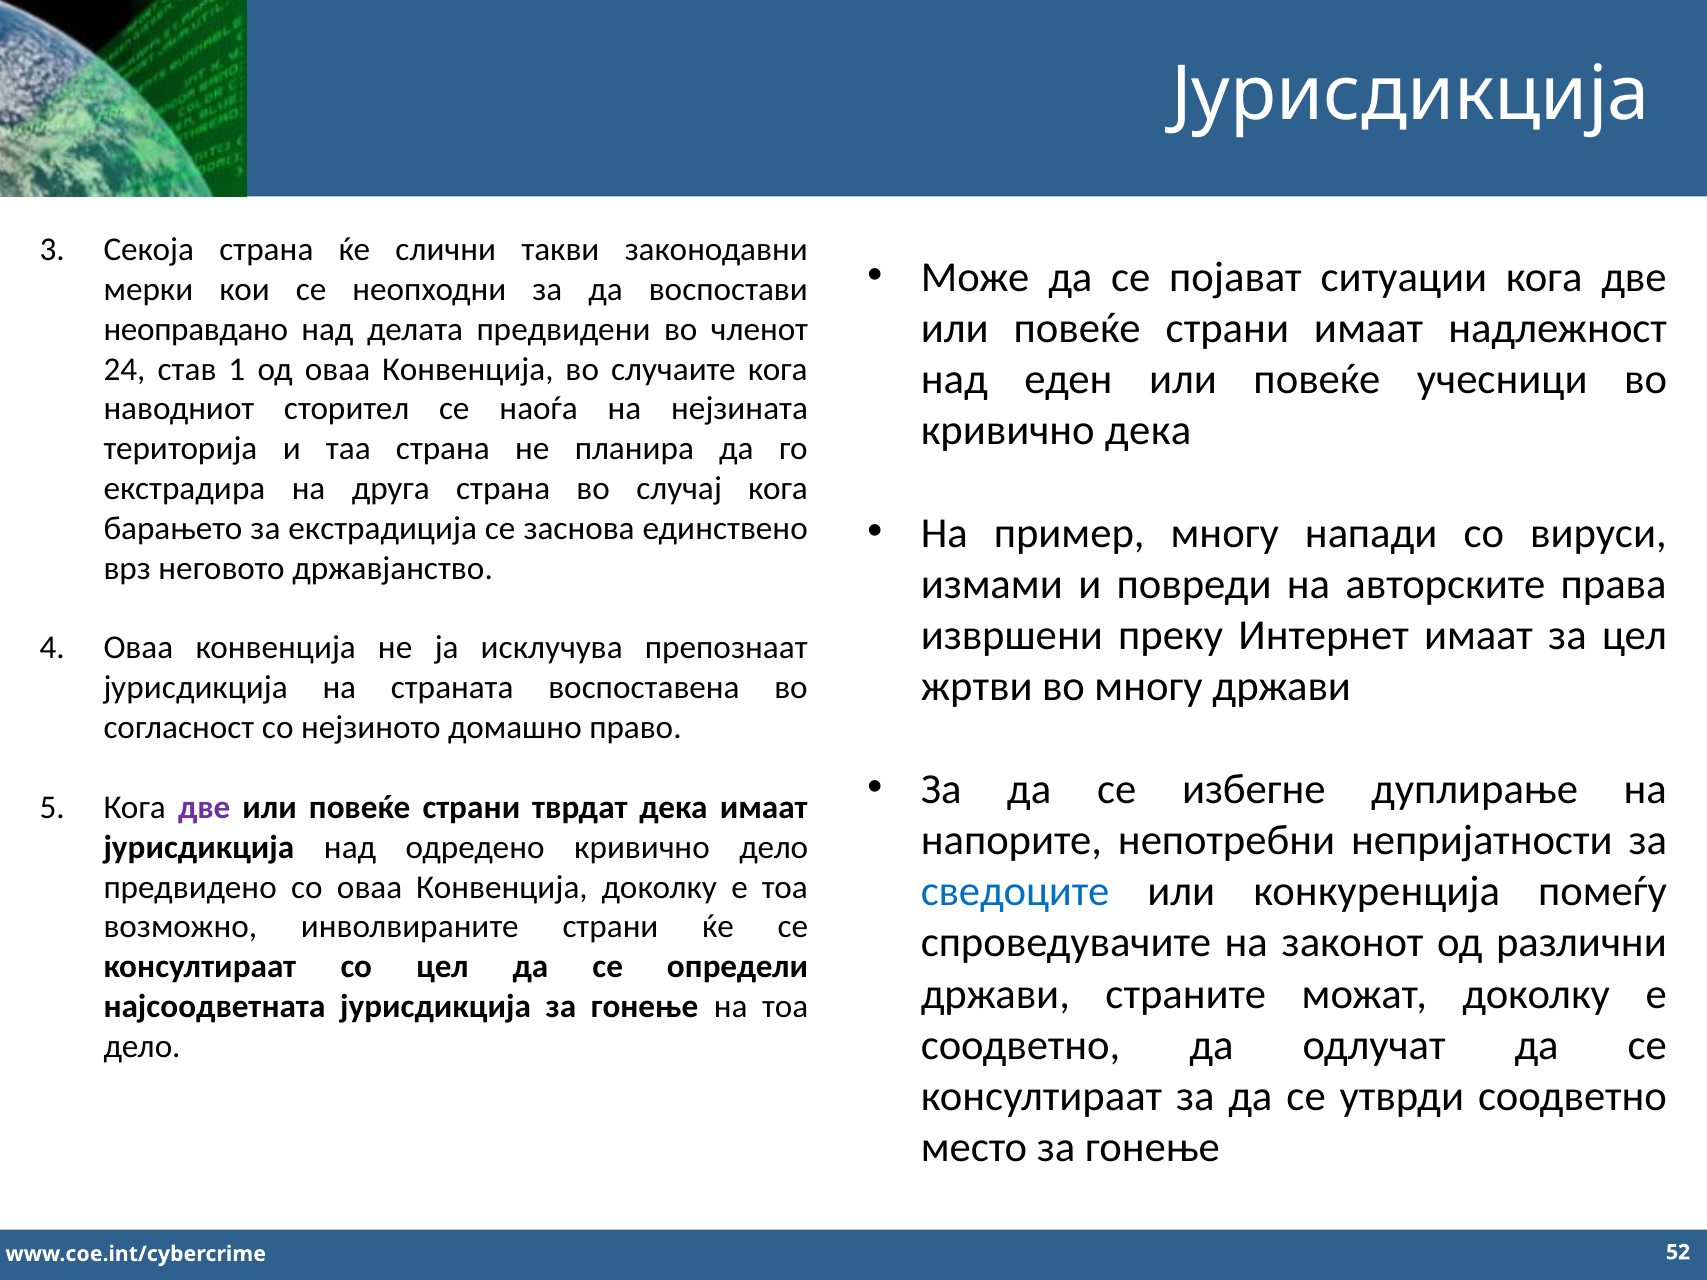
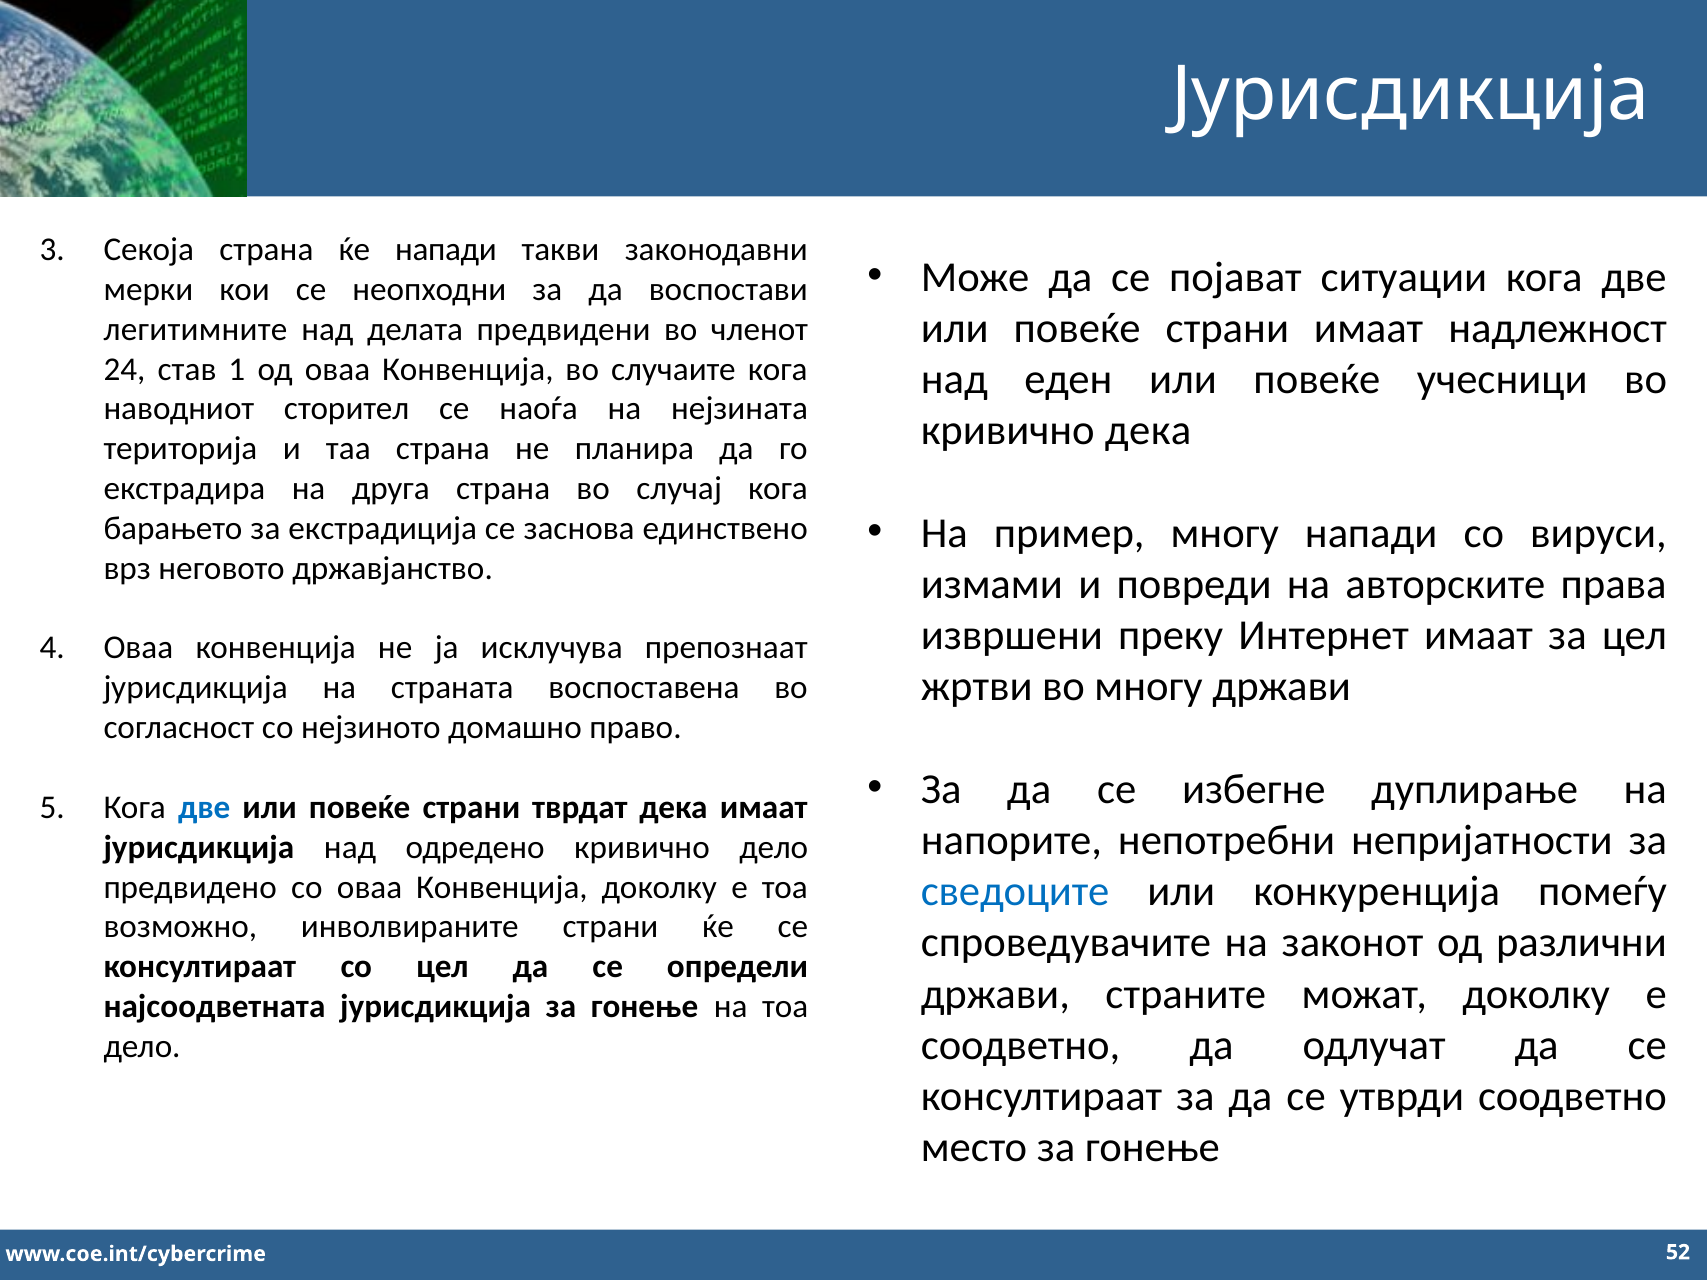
ќе слични: слични -> напади
неоправдано: неоправдано -> легитимните
две at (204, 808) colour: purple -> blue
